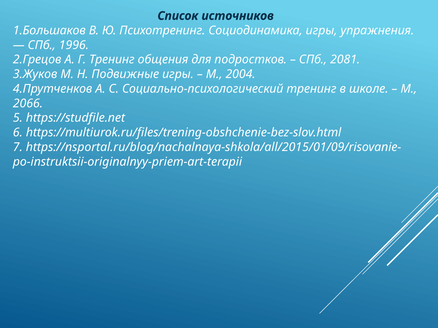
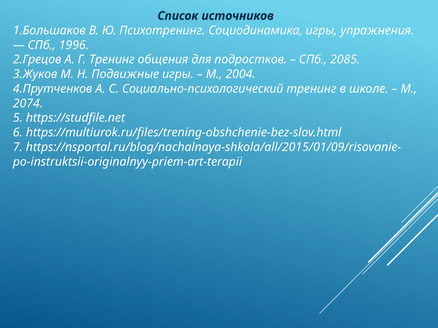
2081: 2081 -> 2085
2066: 2066 -> 2074
